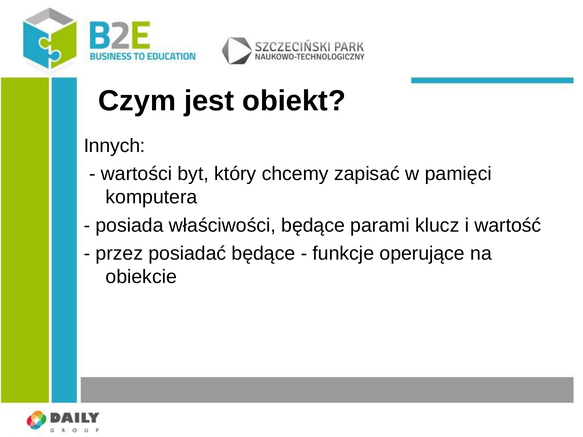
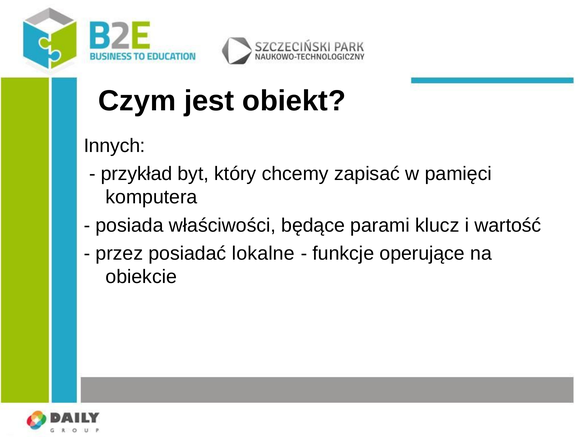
wartości: wartości -> przykład
posiadać będące: będące -> lokalne
